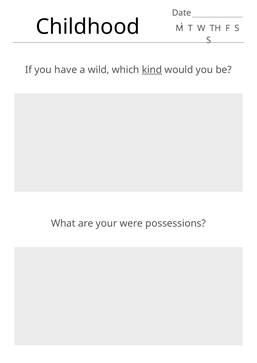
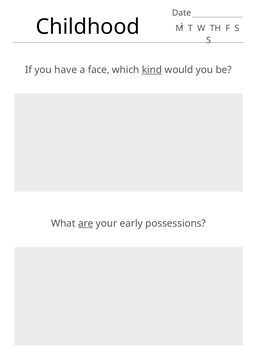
wild: wild -> face
are underline: none -> present
were: were -> early
